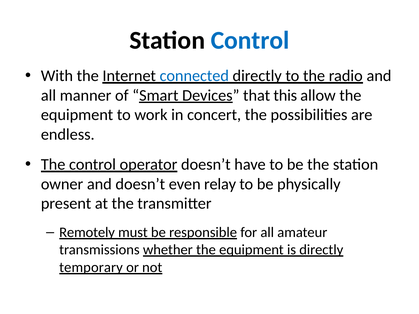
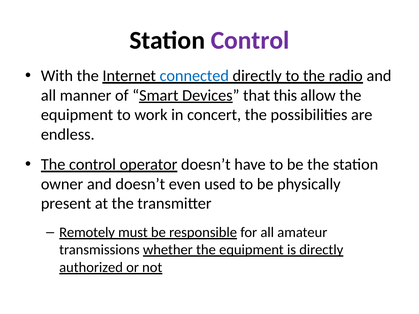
Control at (250, 41) colour: blue -> purple
relay: relay -> used
temporary: temporary -> authorized
